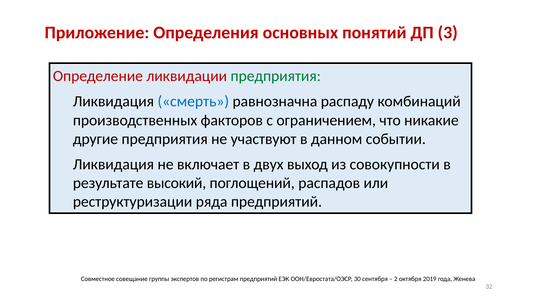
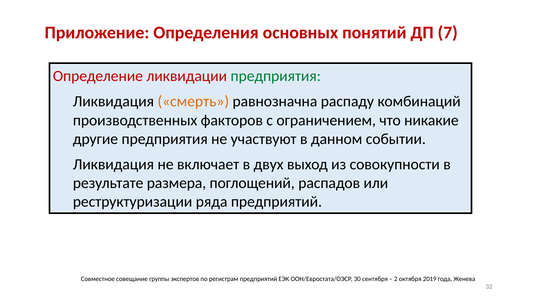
3: 3 -> 7
смерть colour: blue -> orange
высокий: высокий -> размера
